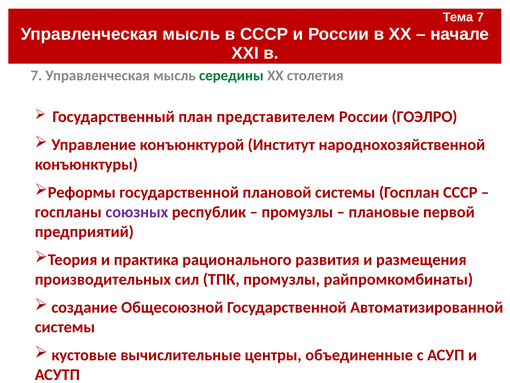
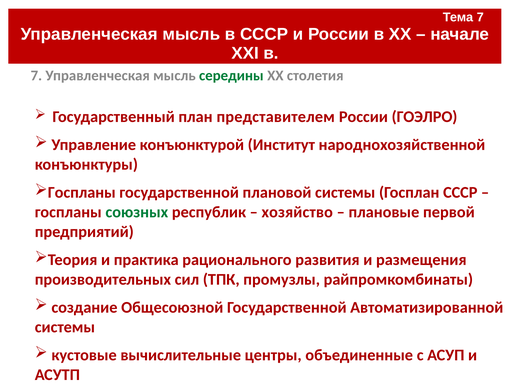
Реформы at (82, 192): Реформы -> Госпланы
союзных colour: purple -> green
промузлы at (297, 212): промузлы -> хозяйство
